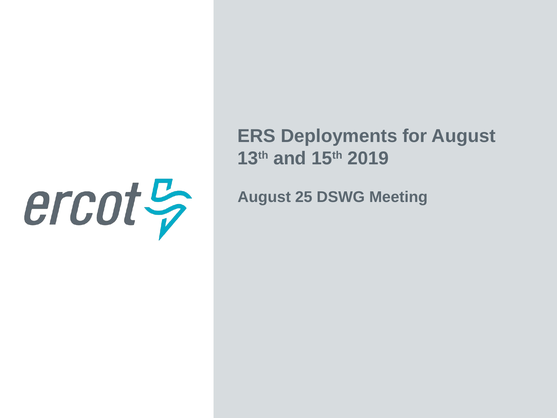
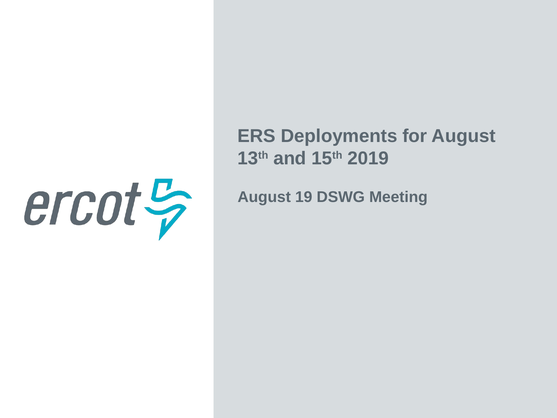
25: 25 -> 19
